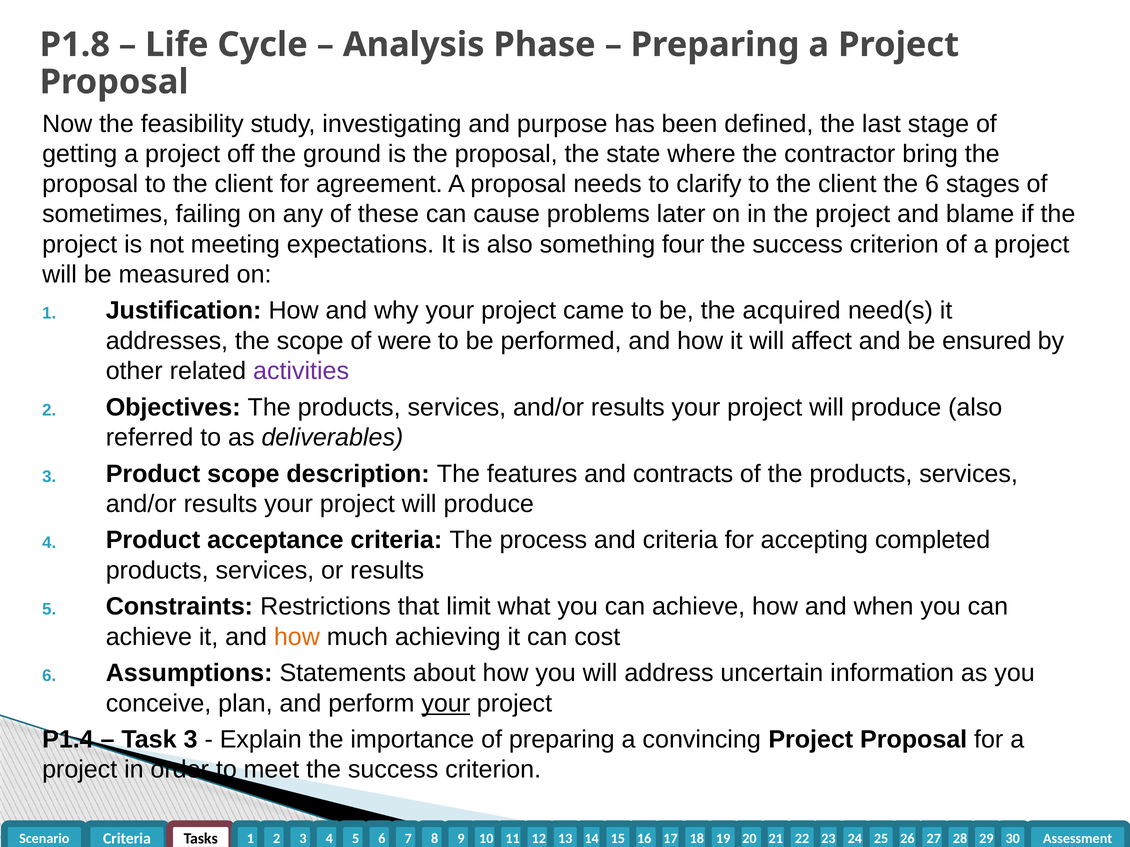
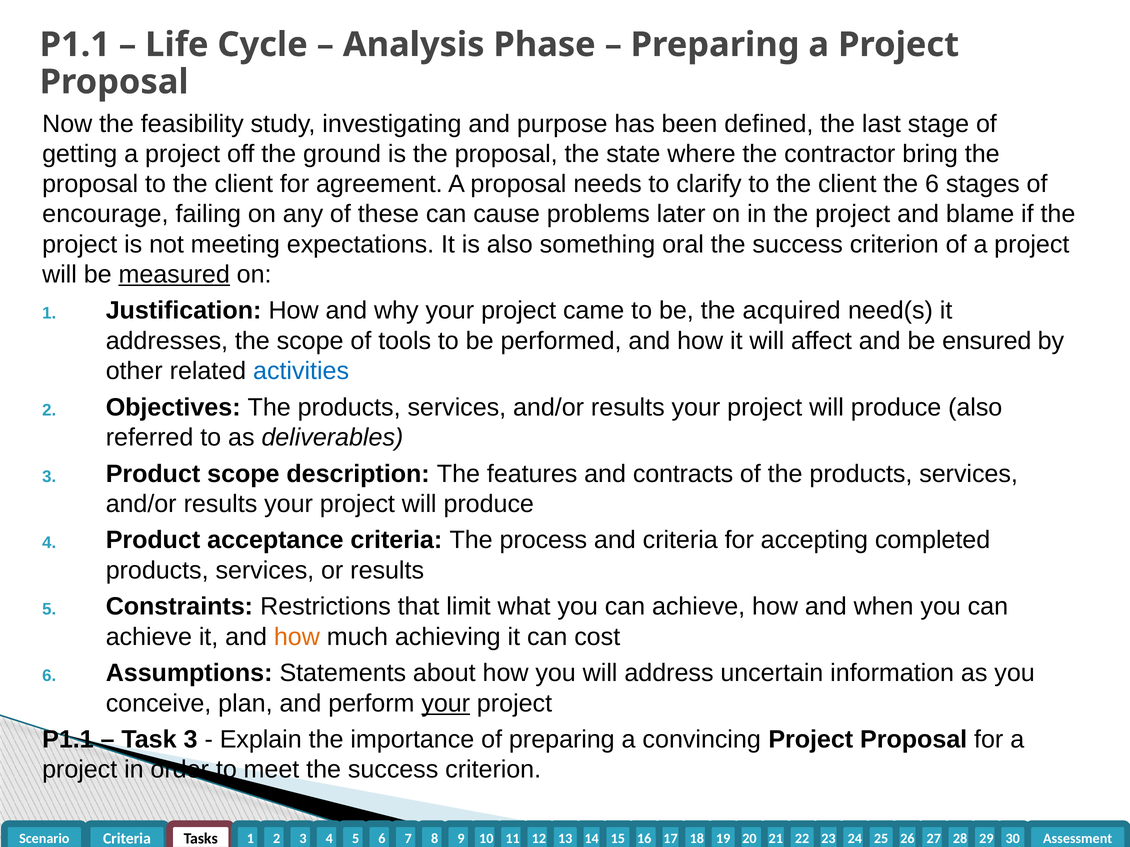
P1.8 at (75, 45): P1.8 -> P1.1
sometimes: sometimes -> encourage
four: four -> oral
measured underline: none -> present
were: were -> tools
activities colour: purple -> blue
P1.4 at (68, 740): P1.4 -> P1.1
